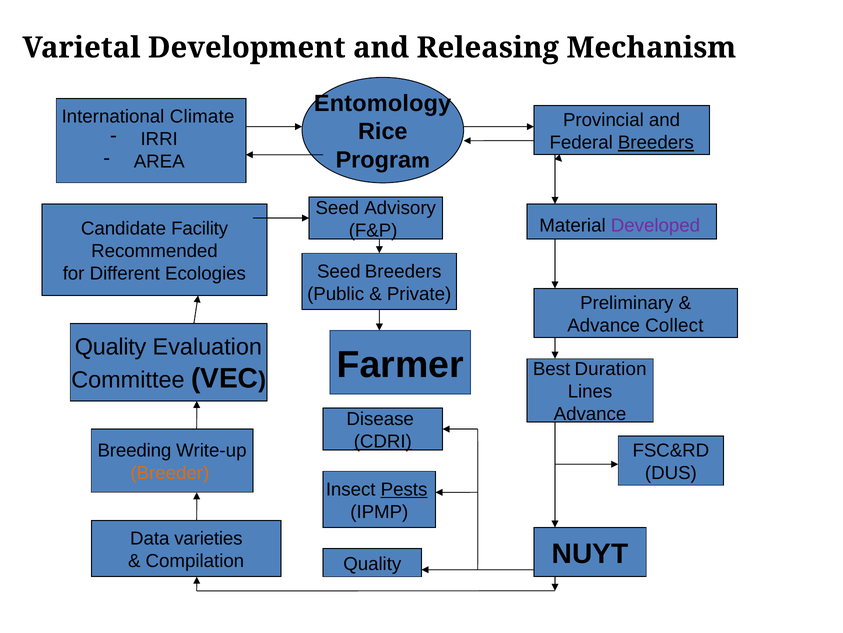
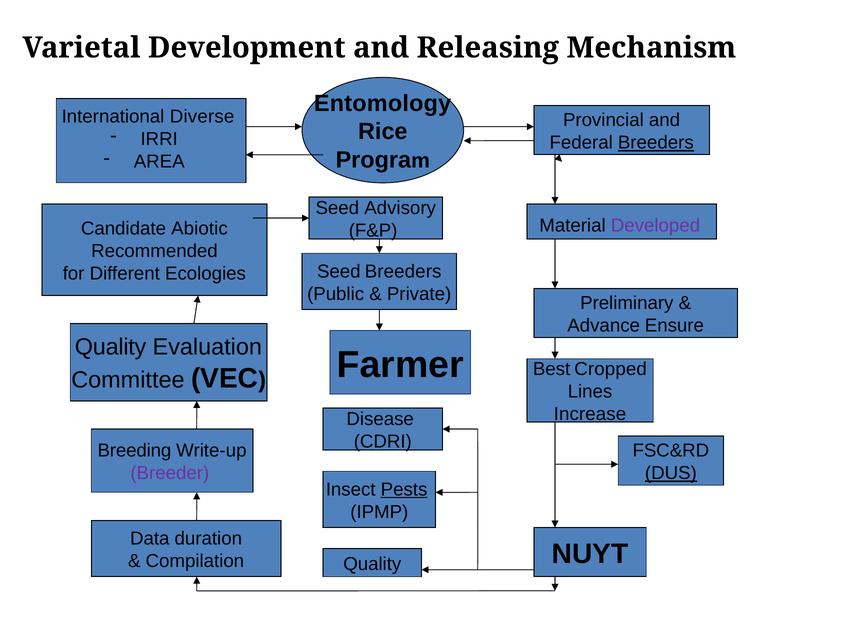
Climate: Climate -> Diverse
Facility: Facility -> Abiotic
Collect: Collect -> Ensure
Duration: Duration -> Cropped
Advance at (590, 414): Advance -> Increase
CDRI underline: present -> none
DUS underline: none -> present
Breeder colour: orange -> purple
varieties: varieties -> duration
